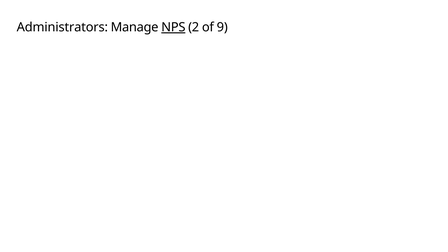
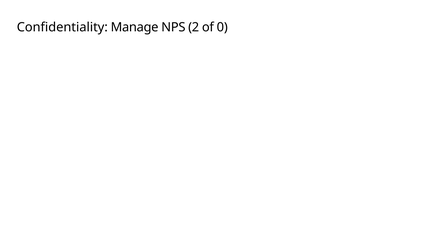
Administrators: Administrators -> Confidentiality
NPS underline: present -> none
9: 9 -> 0
